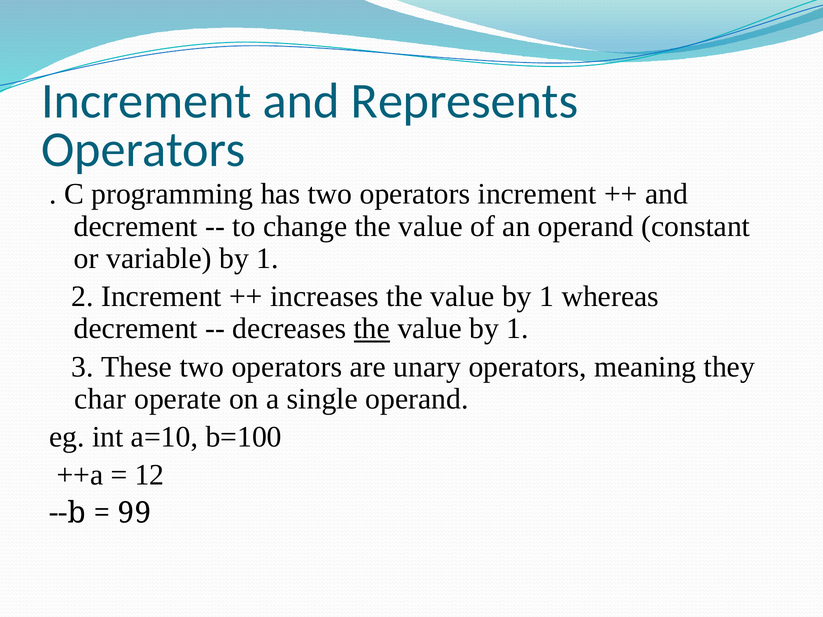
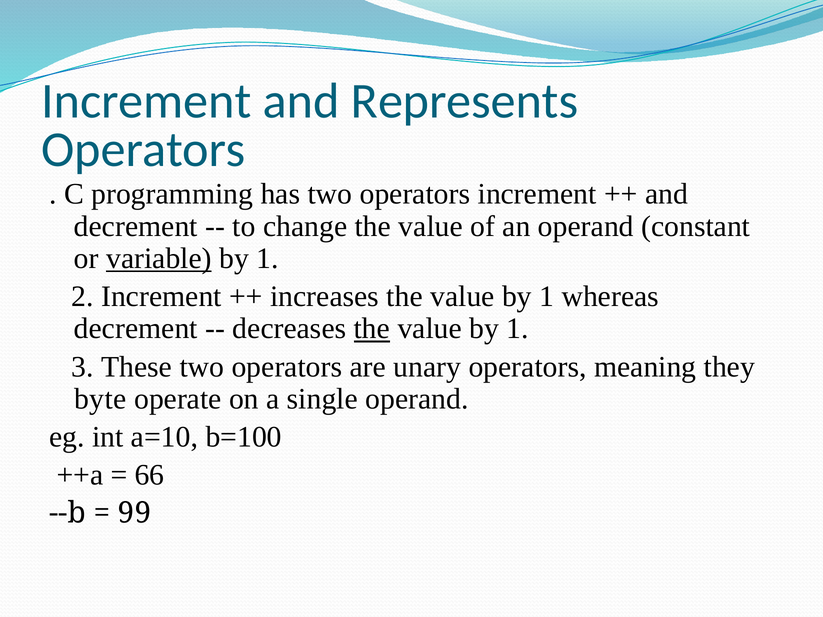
variable underline: none -> present
char: char -> byte
12: 12 -> 66
